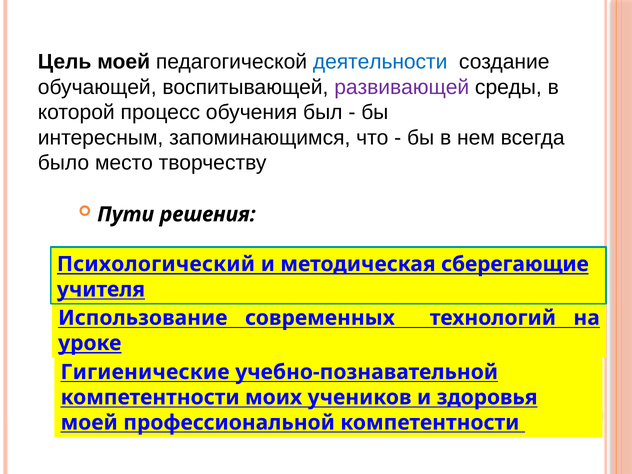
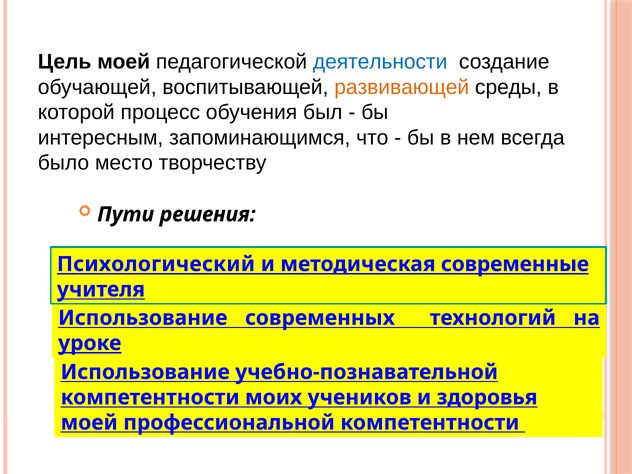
развивающей colour: purple -> orange
сберегающие: сберегающие -> современные
Гигиенические at (145, 372): Гигиенические -> Использование
